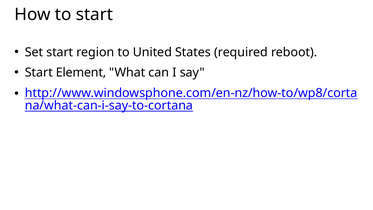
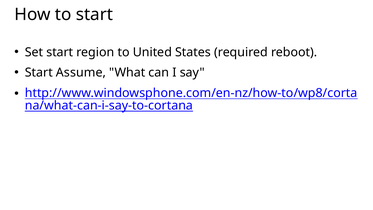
Element: Element -> Assume
